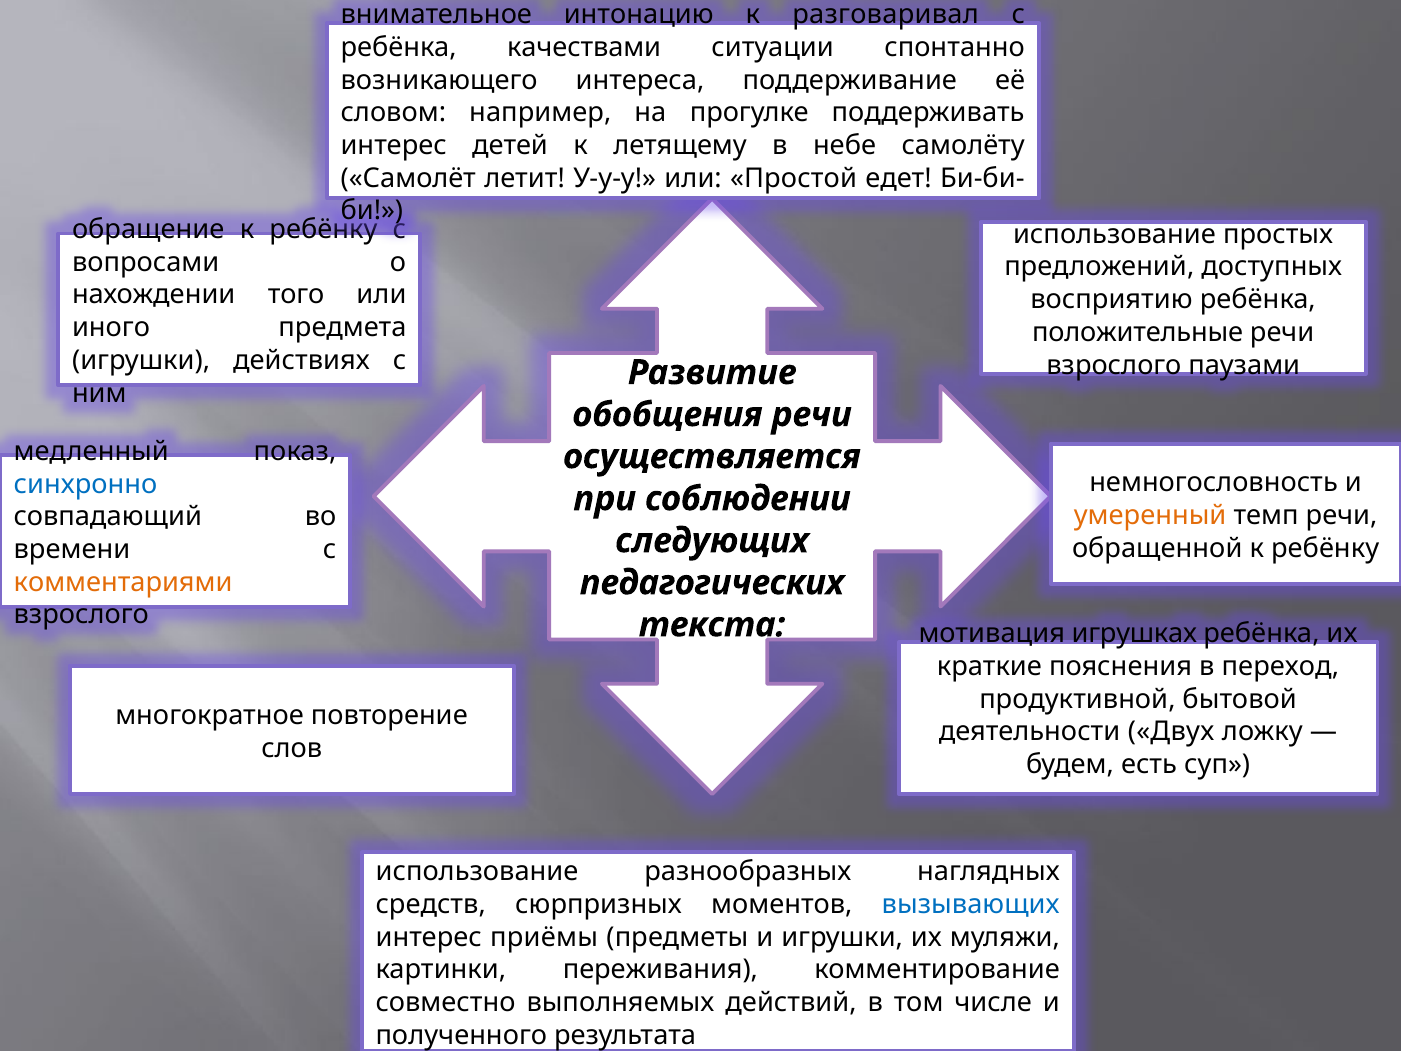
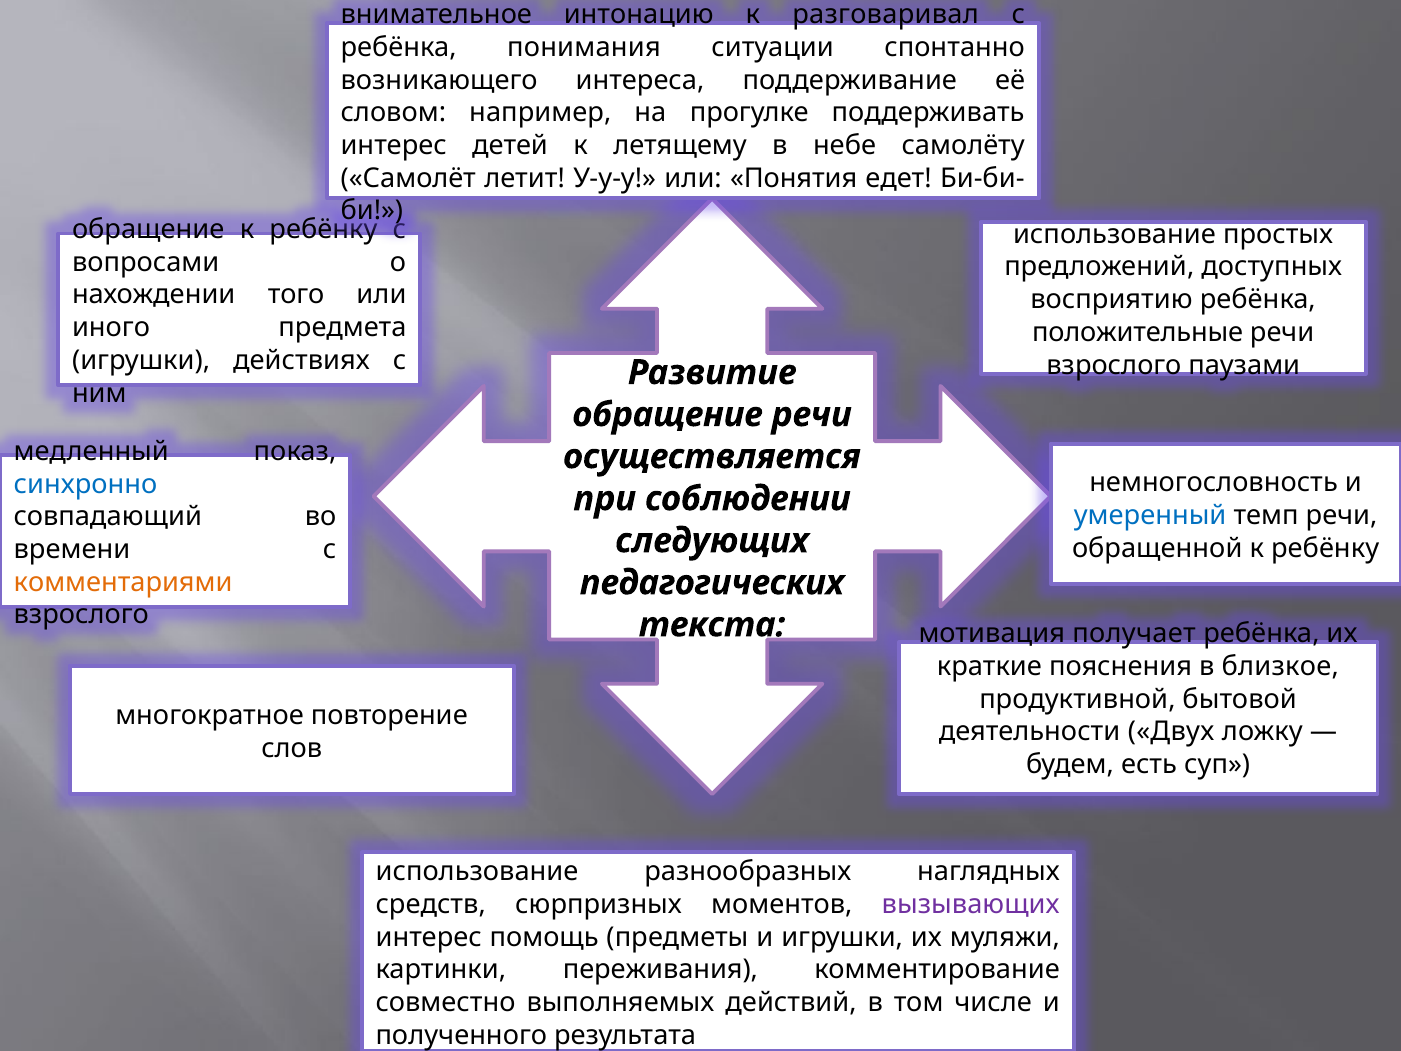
качествами: качествами -> понимания
Простой: Простой -> Понятия
обобщения at (667, 415): обобщения -> обращение
умеренный colour: orange -> blue
игрушках: игрушках -> получает
переход: переход -> близкое
вызывающих colour: blue -> purple
приёмы: приёмы -> помощь
